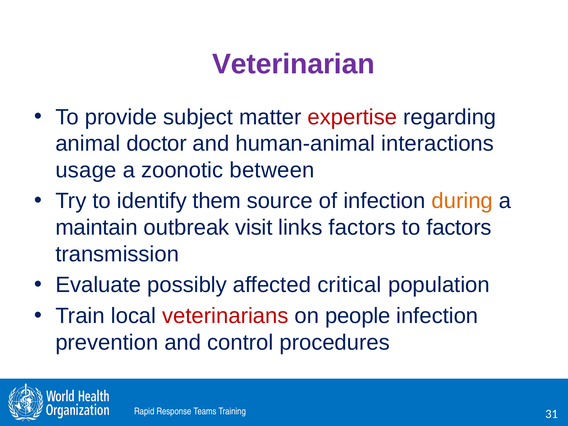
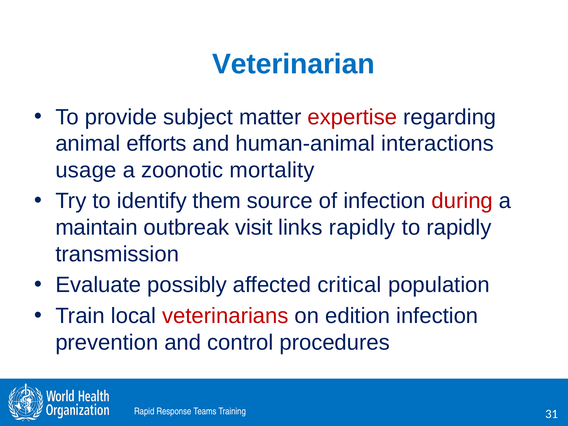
Veterinarian colour: purple -> blue
doctor: doctor -> efforts
between: between -> mortality
during colour: orange -> red
links factors: factors -> rapidly
to factors: factors -> rapidly
people: people -> edition
